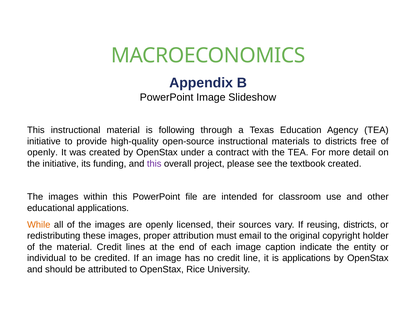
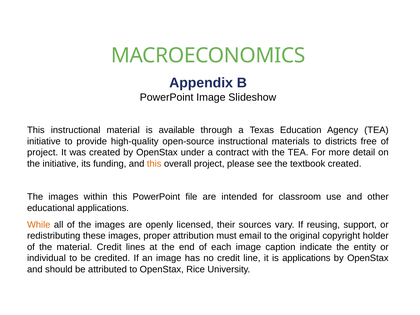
following: following -> available
openly at (43, 153): openly -> project
this at (154, 164) colour: purple -> orange
reusing districts: districts -> support
